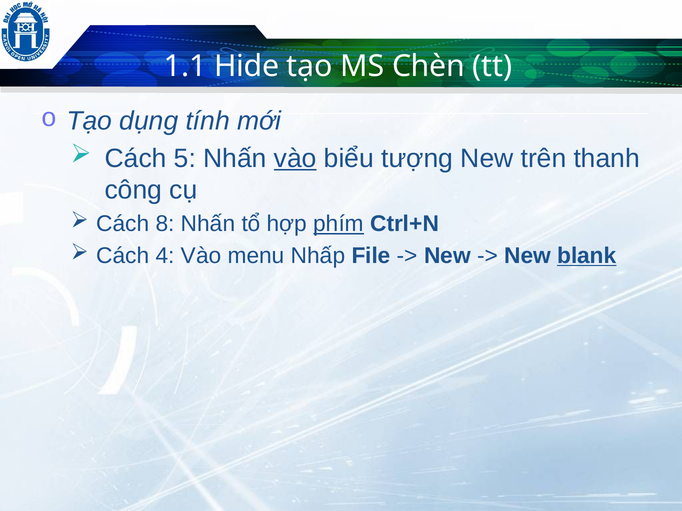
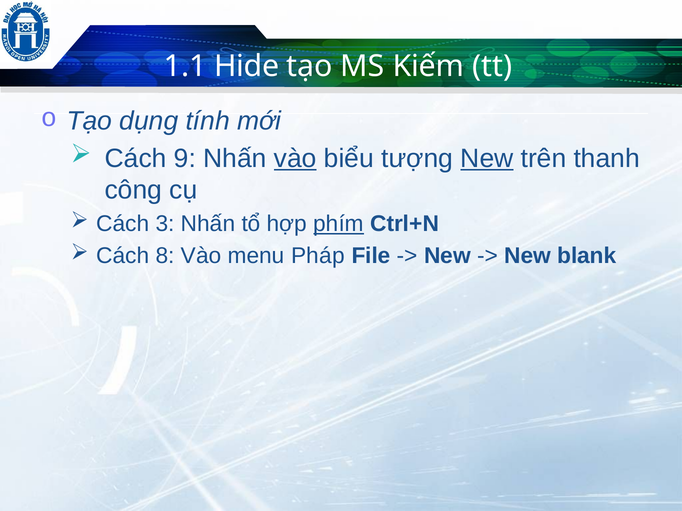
Chèn: Chèn -> Kiếm
5: 5 -> 9
New at (487, 159) underline: none -> present
8: 8 -> 3
4: 4 -> 8
Nhấp: Nhấp -> Pháp
blank underline: present -> none
